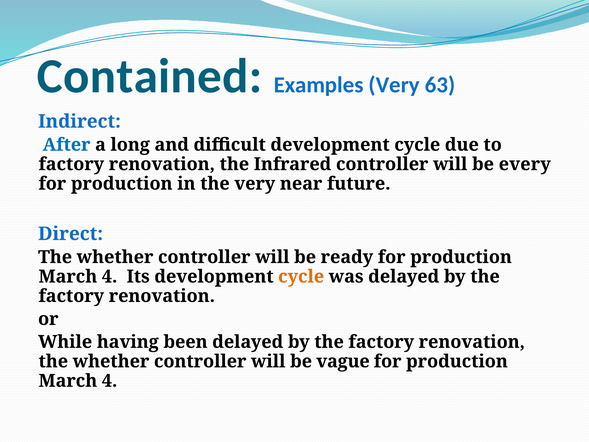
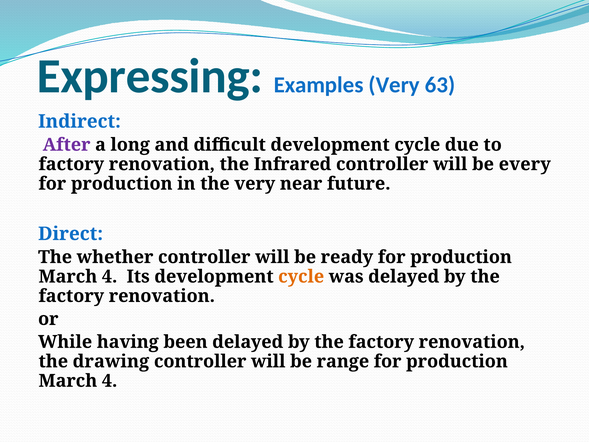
Contained: Contained -> Expressing
After colour: blue -> purple
whether at (111, 361): whether -> drawing
vague: vague -> range
